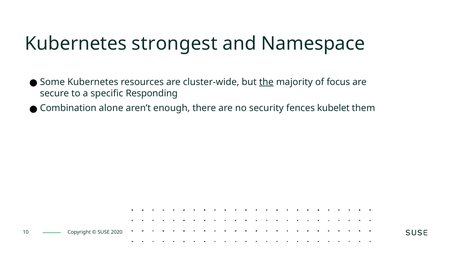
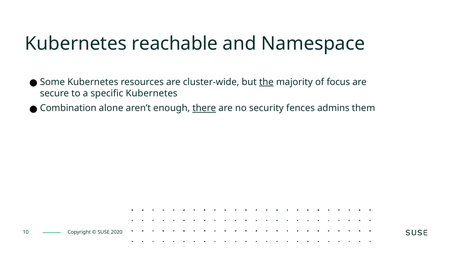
strongest: strongest -> reachable
specific Responding: Responding -> Kubernetes
there underline: none -> present
kubelet: kubelet -> admins
